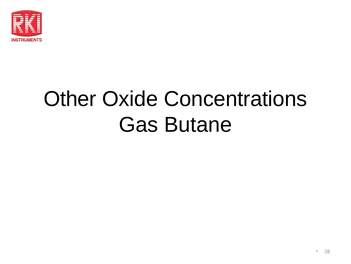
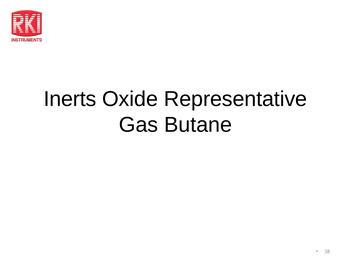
Other: Other -> Inerts
Concentrations: Concentrations -> Representative
